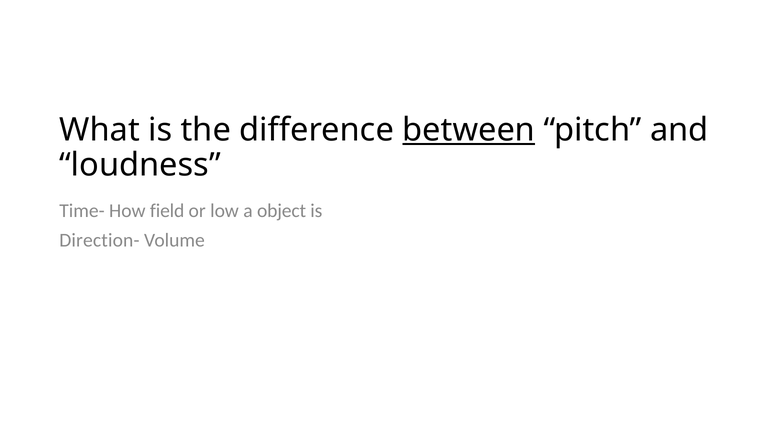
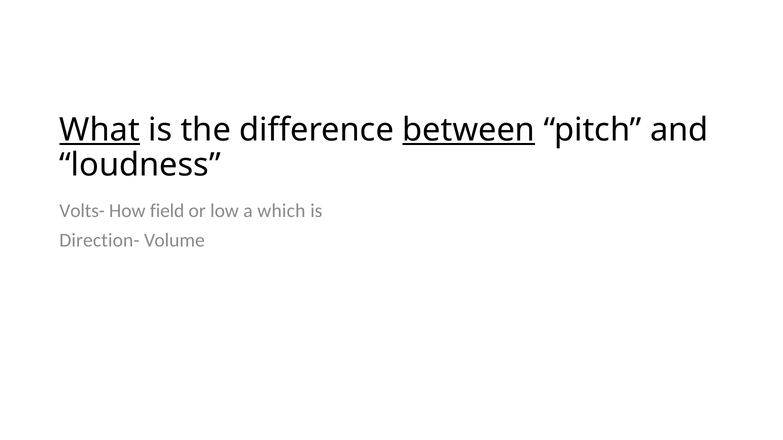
What underline: none -> present
Time-: Time- -> Volts-
object: object -> which
